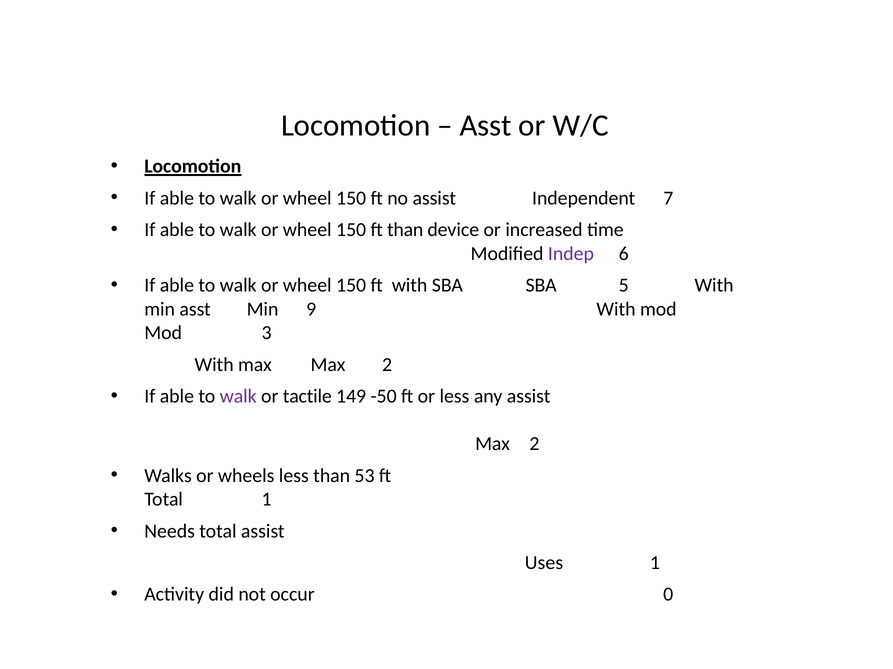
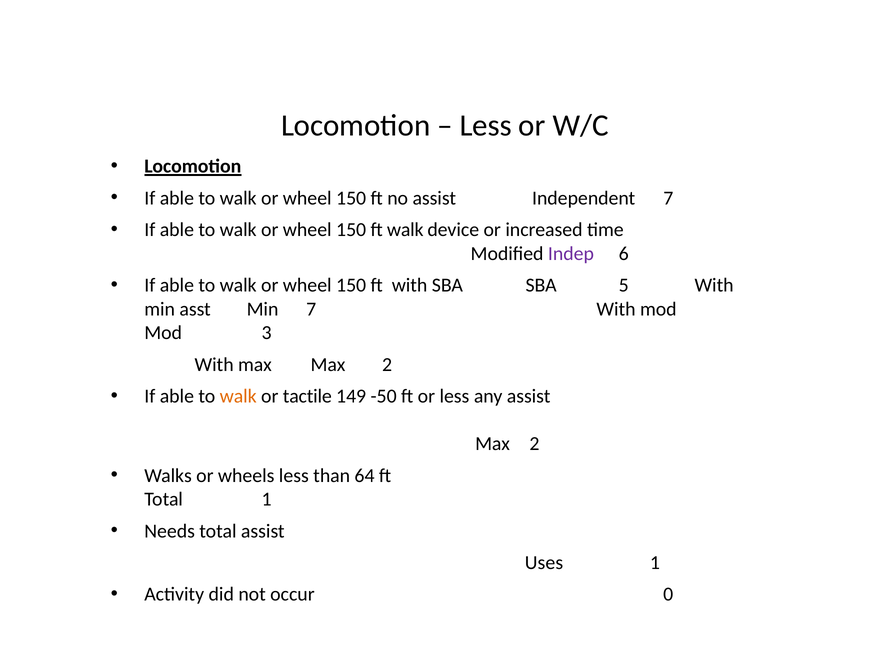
Asst at (486, 126): Asst -> Less
ft than: than -> walk
Min 9: 9 -> 7
walk at (238, 397) colour: purple -> orange
53: 53 -> 64
